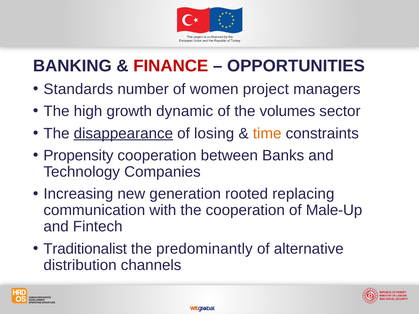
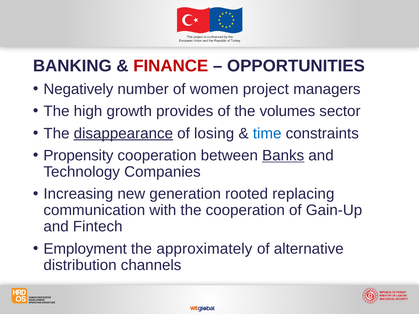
Standards: Standards -> Negatively
dynamic: dynamic -> provides
time colour: orange -> blue
Banks underline: none -> present
Male-Up: Male-Up -> Gain-Up
Traditionalist: Traditionalist -> Employment
predominantly: predominantly -> approximately
